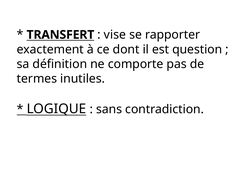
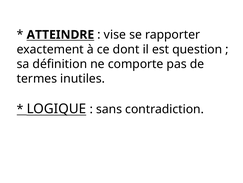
TRANSFERT: TRANSFERT -> ATTEINDRE
